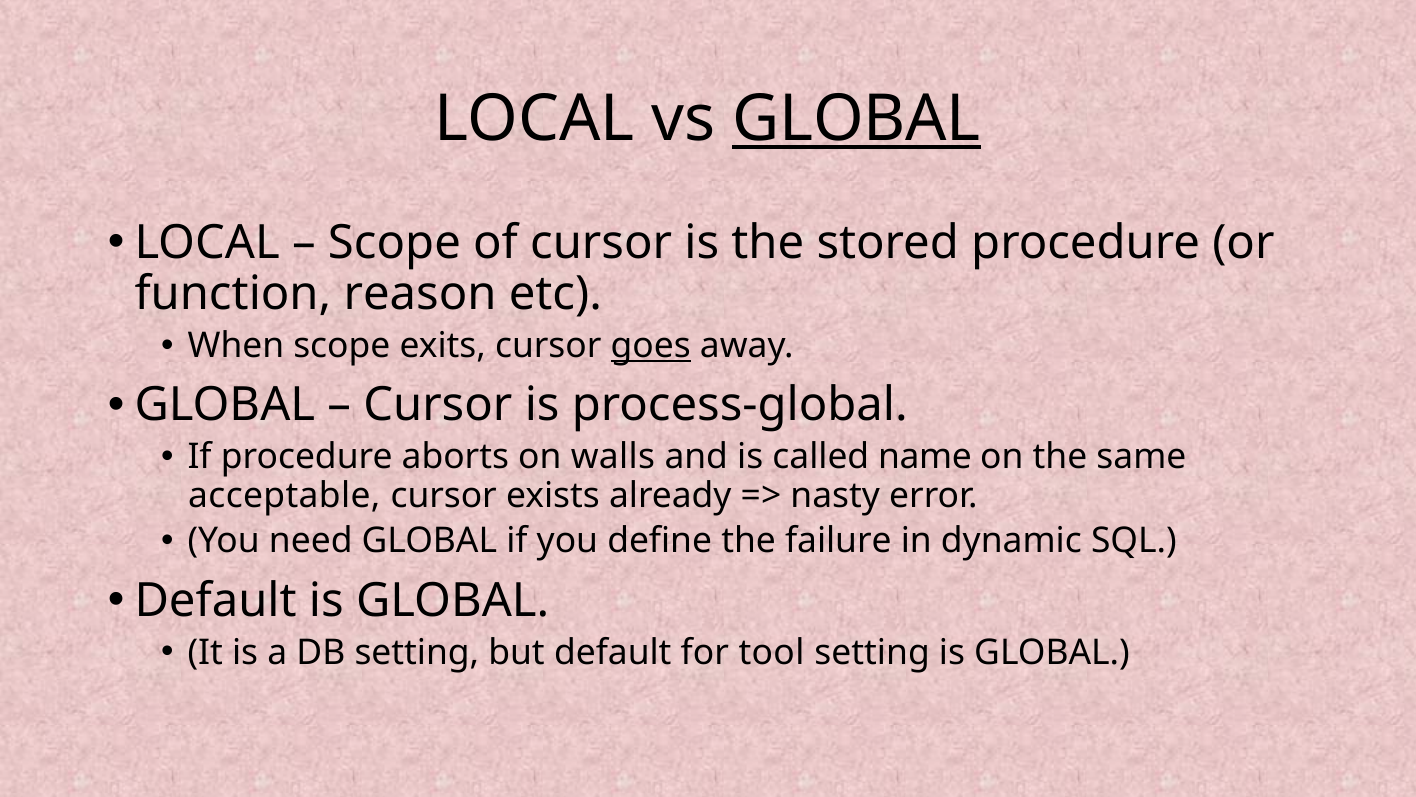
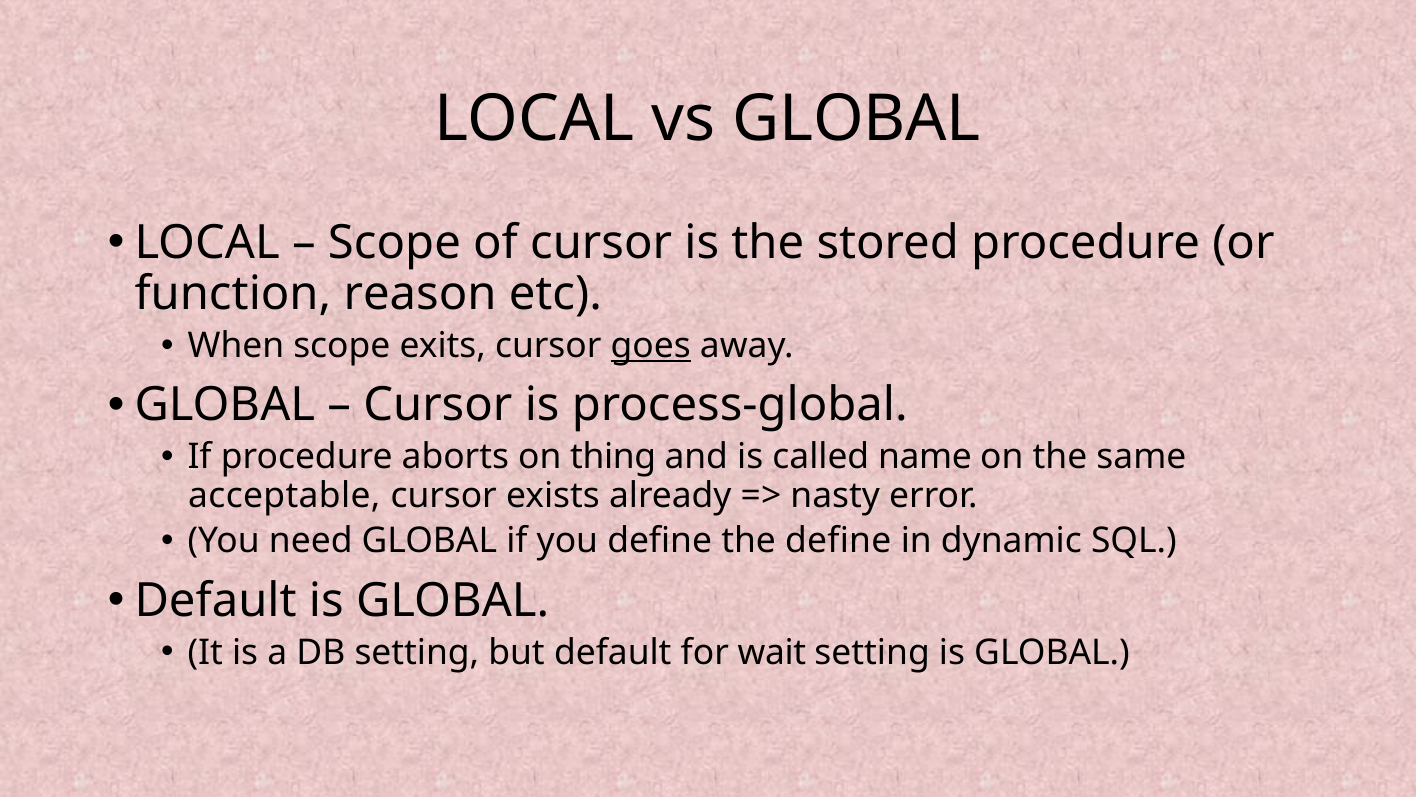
GLOBAL at (857, 119) underline: present -> none
walls: walls -> thing
the failure: failure -> define
tool: tool -> wait
